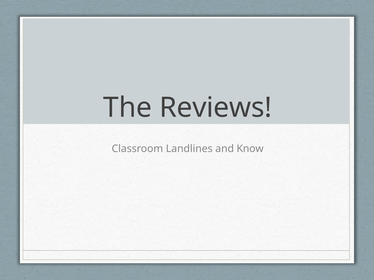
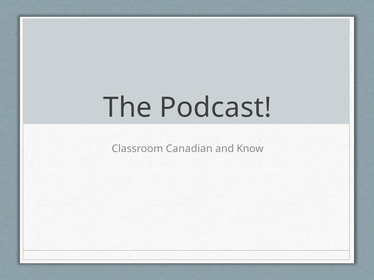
Reviews: Reviews -> Podcast
Landlines: Landlines -> Canadian
